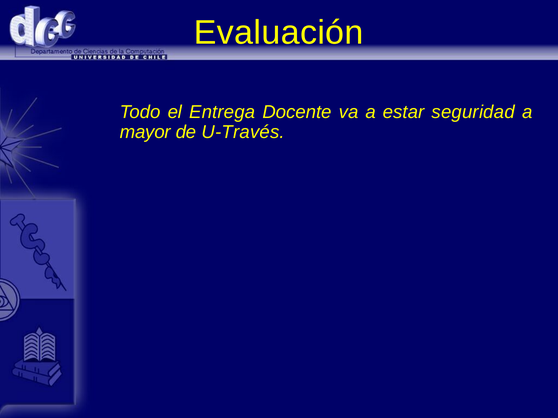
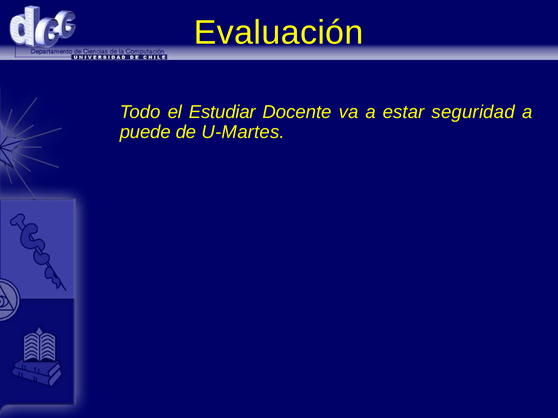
Entrega: Entrega -> Estudiar
mayor: mayor -> puede
U-Través: U-Través -> U-Martes
